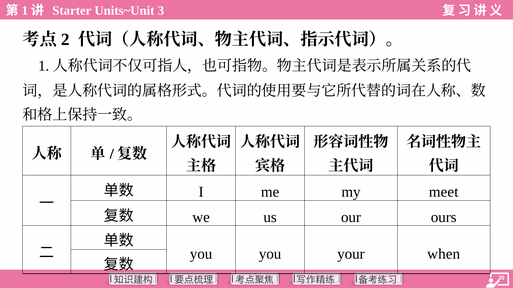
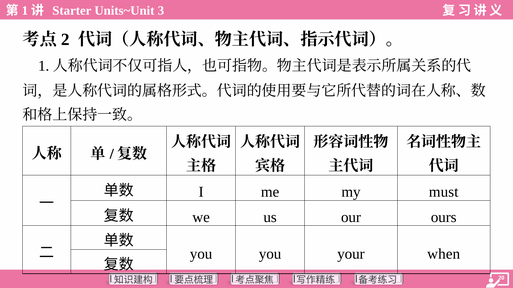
meet: meet -> must
